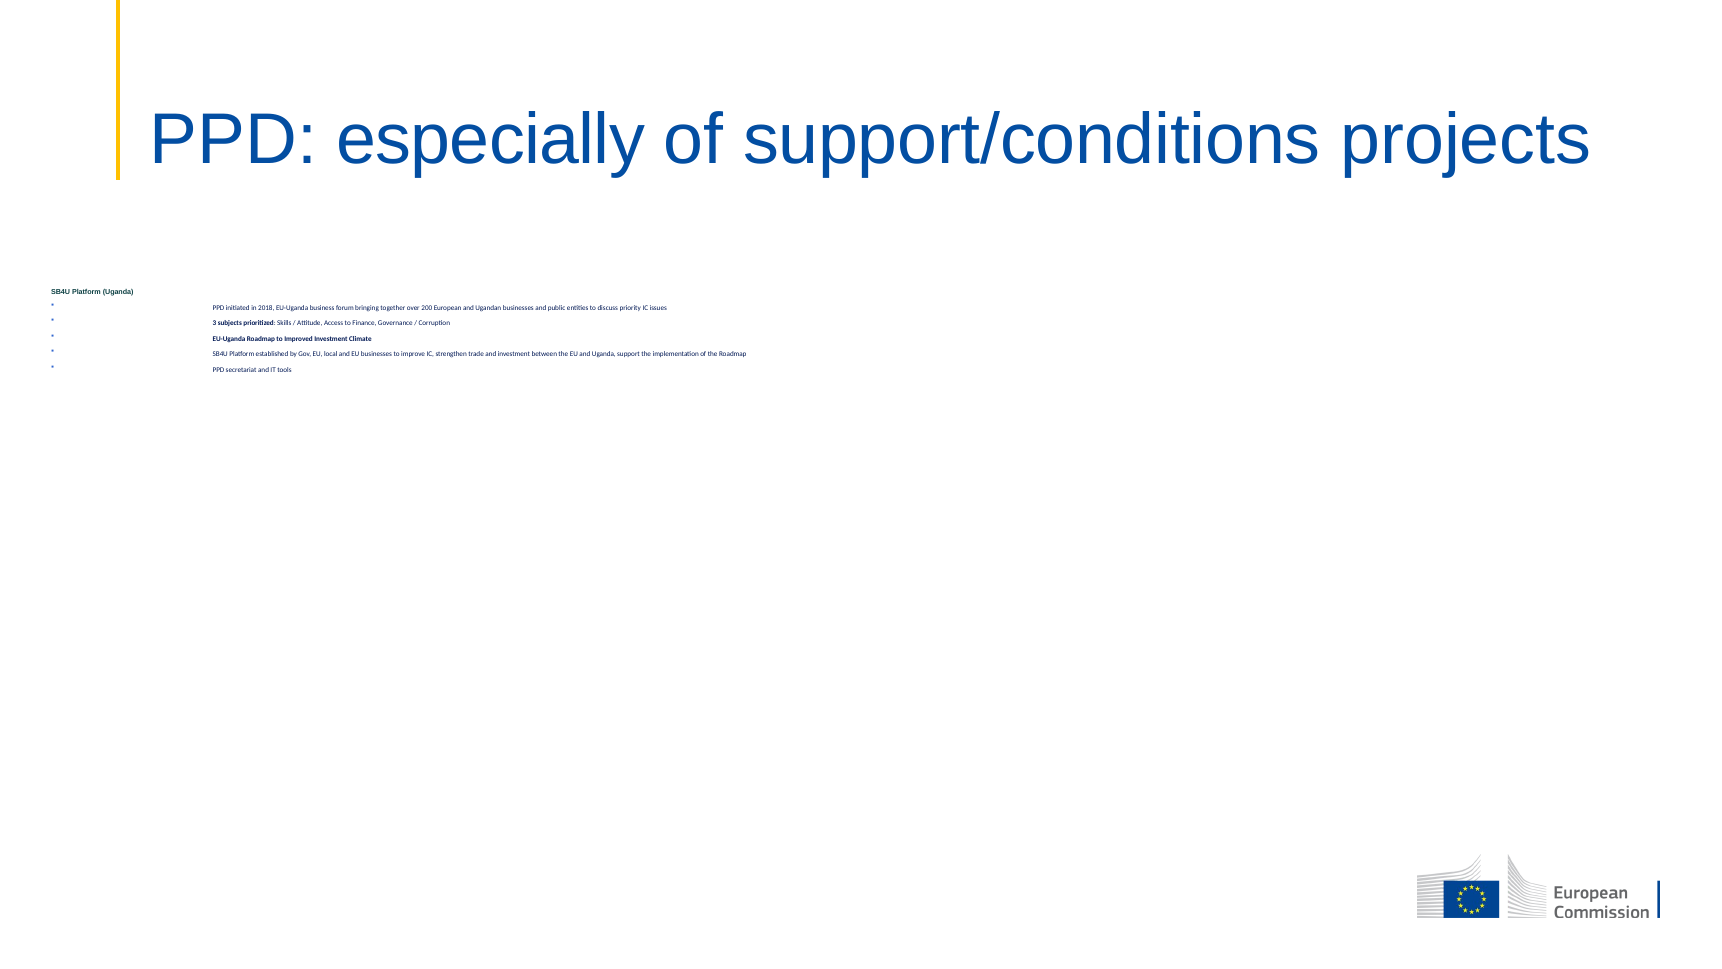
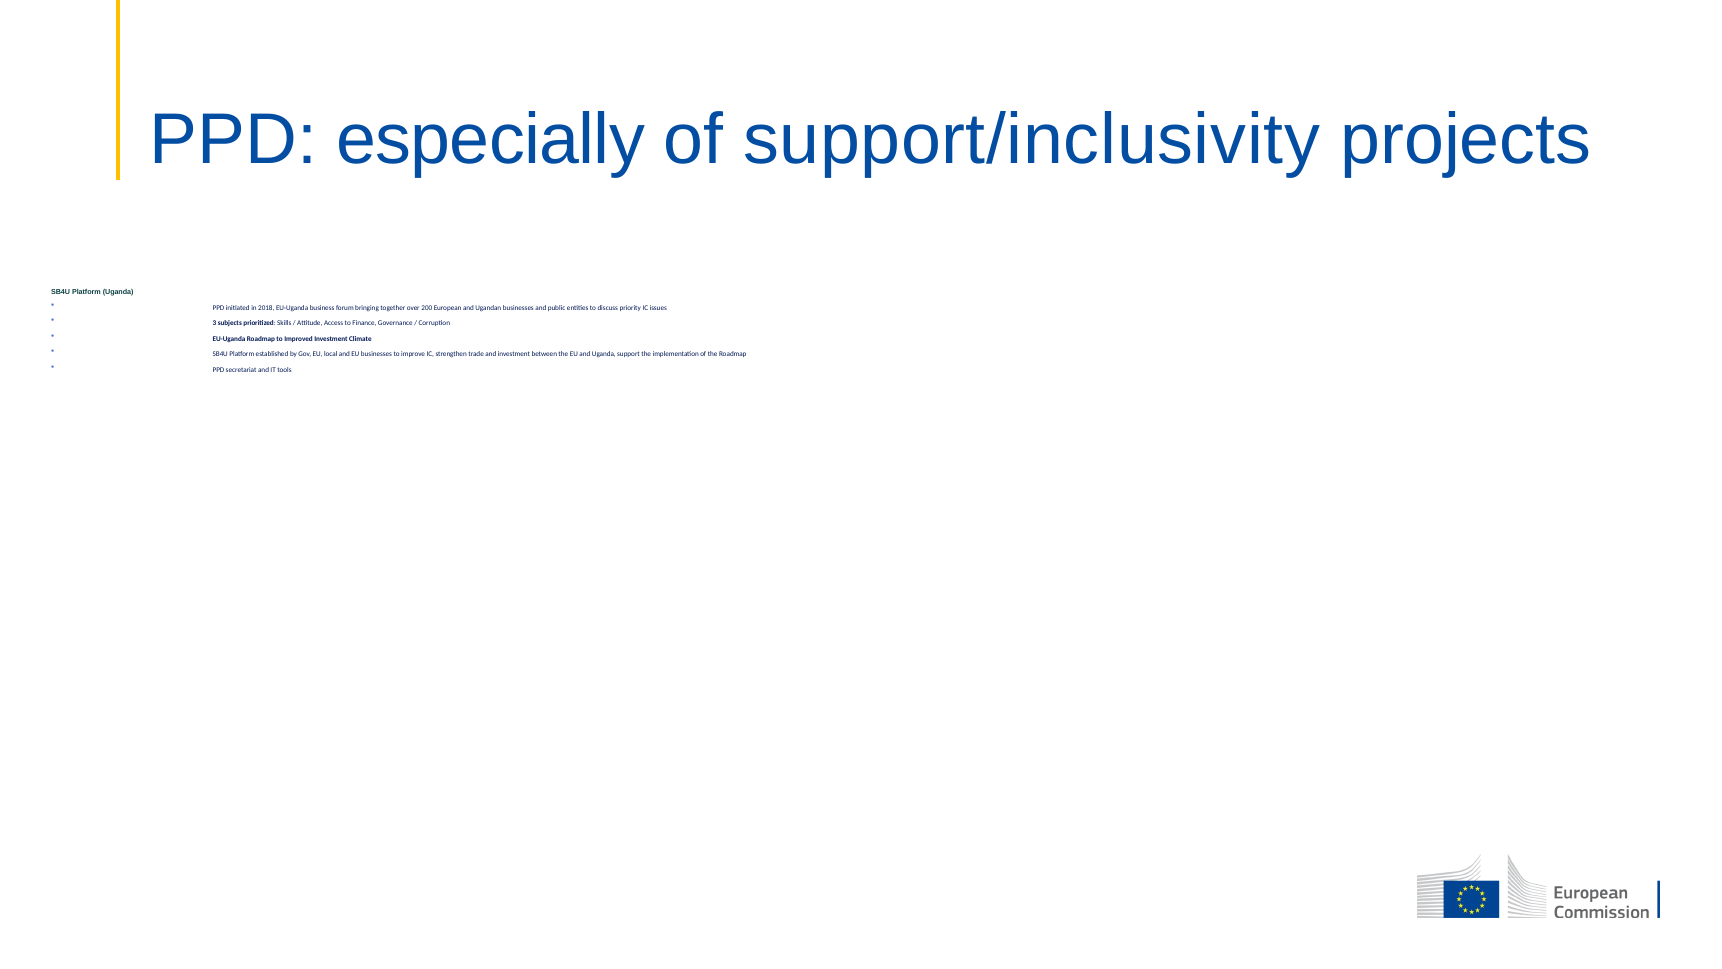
support/conditions: support/conditions -> support/inclusivity
